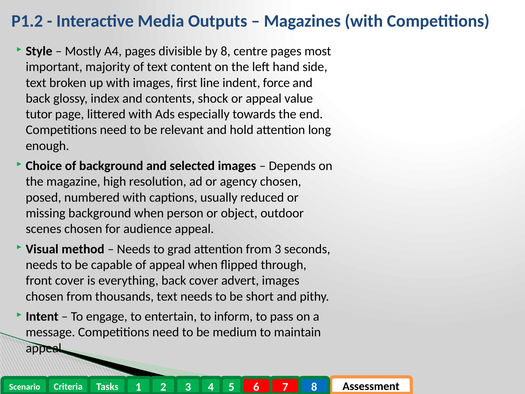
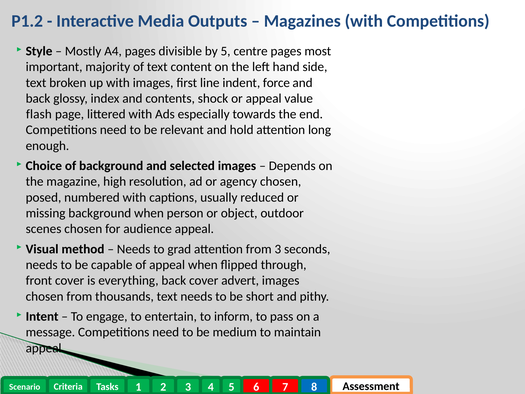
by 8: 8 -> 5
tutor: tutor -> flash
